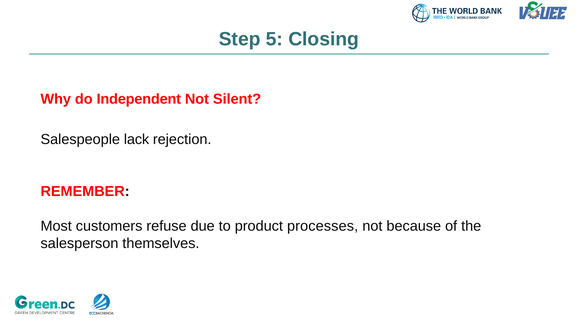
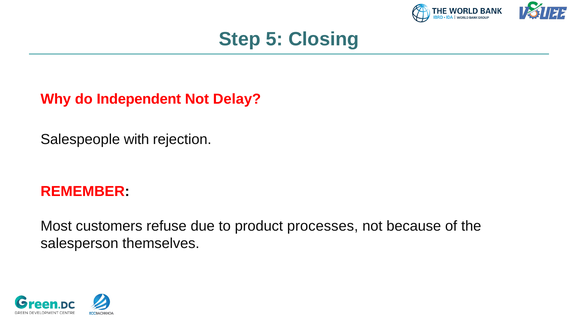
Silent: Silent -> Delay
lack: lack -> with
